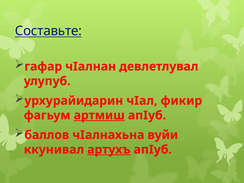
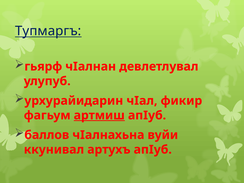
Составьте: Составьте -> Тупмаргъ
гафар: гафар -> гьярф
артухъ underline: present -> none
